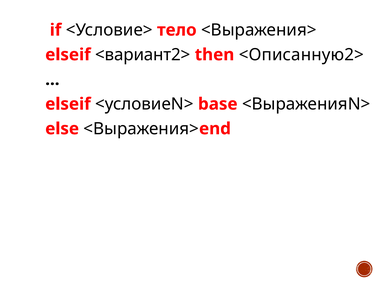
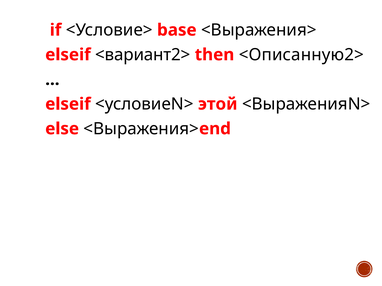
тело: тело -> base
base: base -> этой
